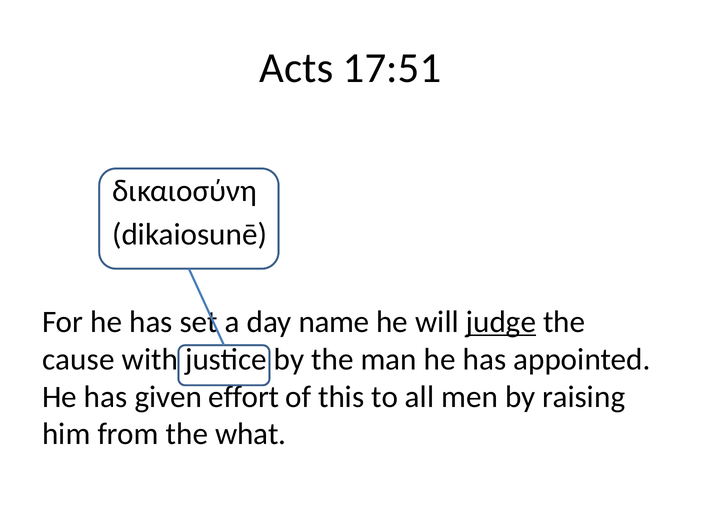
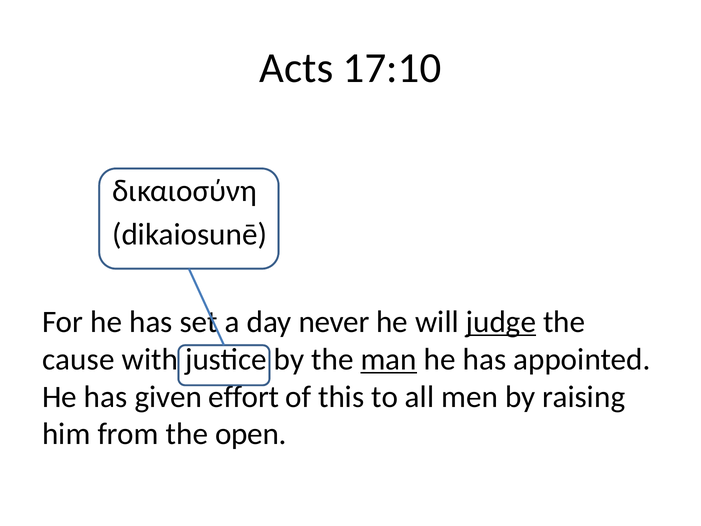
17:51: 17:51 -> 17:10
name: name -> never
man underline: none -> present
what: what -> open
